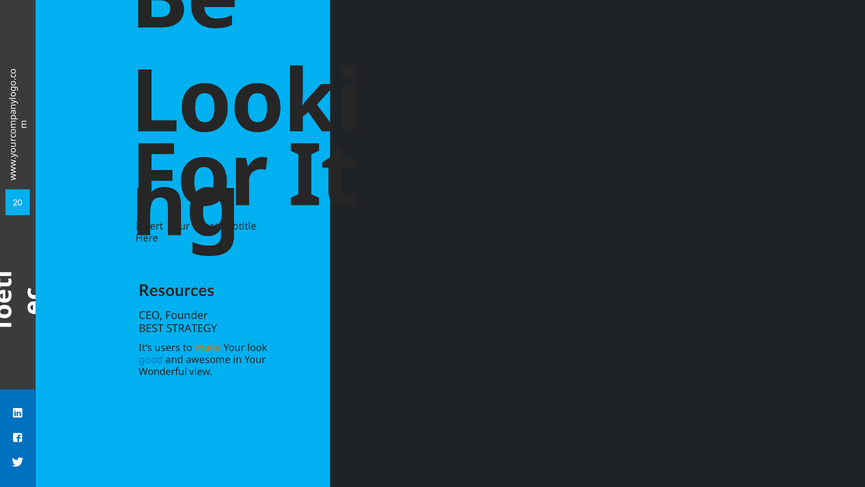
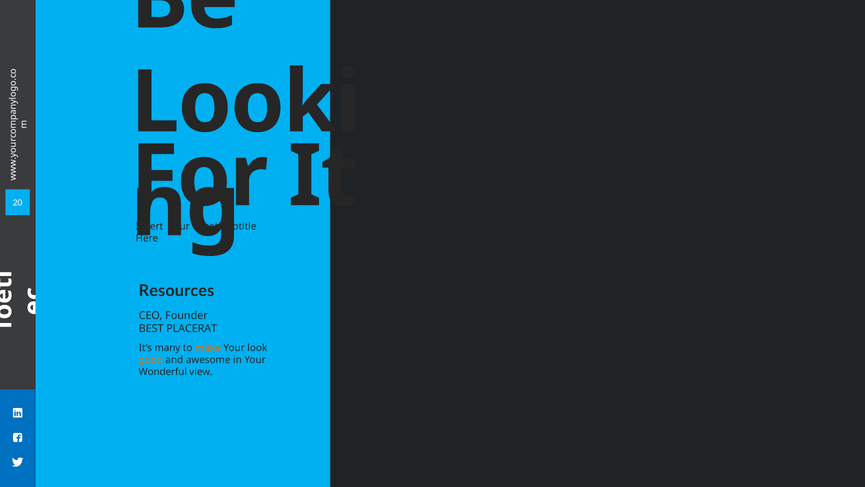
STRATEGY: STRATEGY -> PLACERAT
users: users -> many
good colour: blue -> orange
